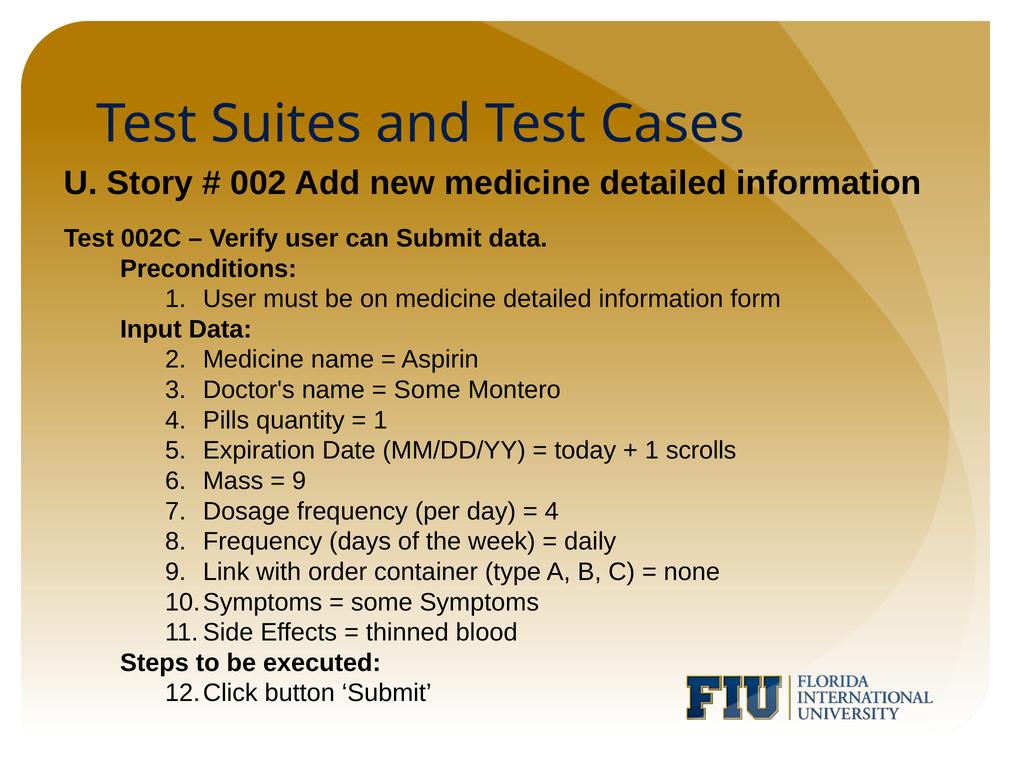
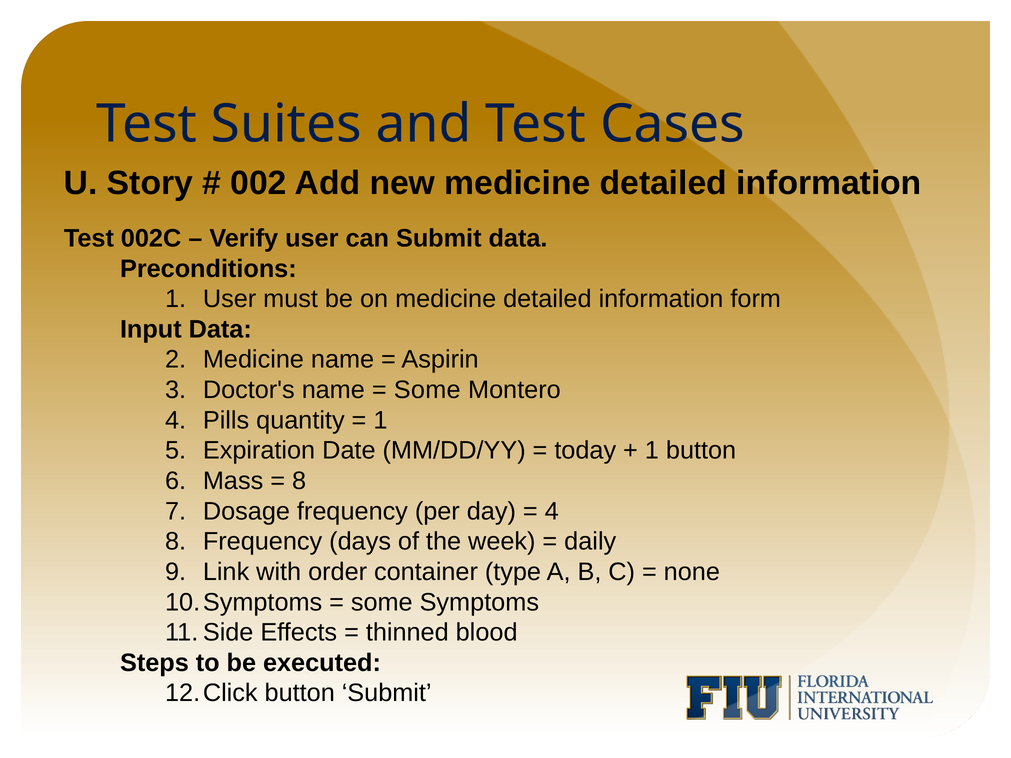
1 scrolls: scrolls -> button
9 at (299, 481): 9 -> 8
